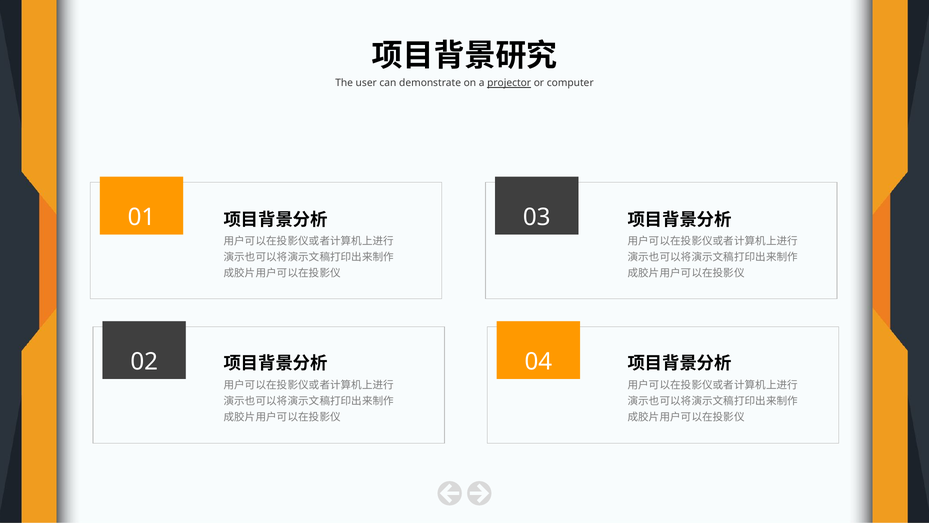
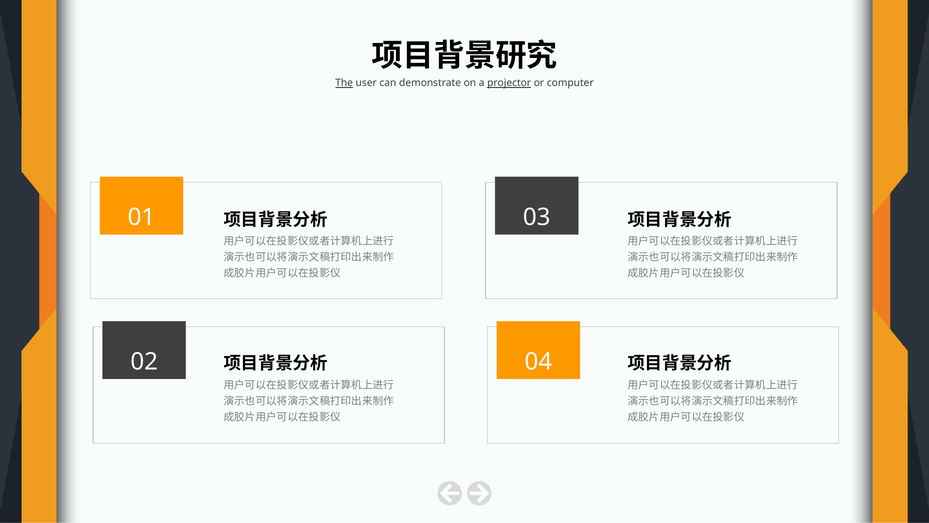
The underline: none -> present
